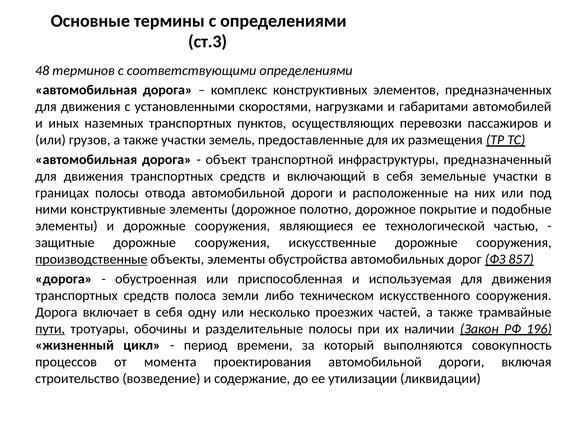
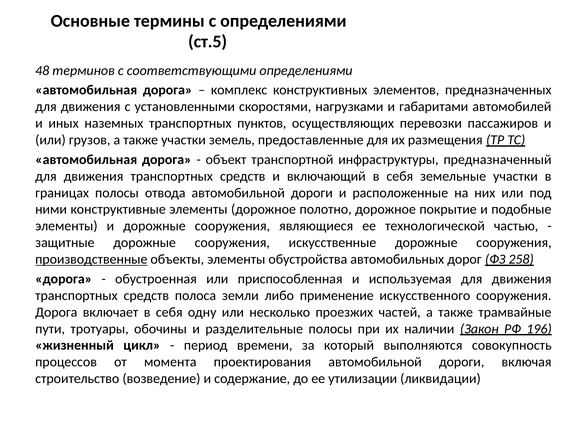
ст.3: ст.3 -> ст.5
857: 857 -> 258
техническом: техническом -> применение
пути underline: present -> none
